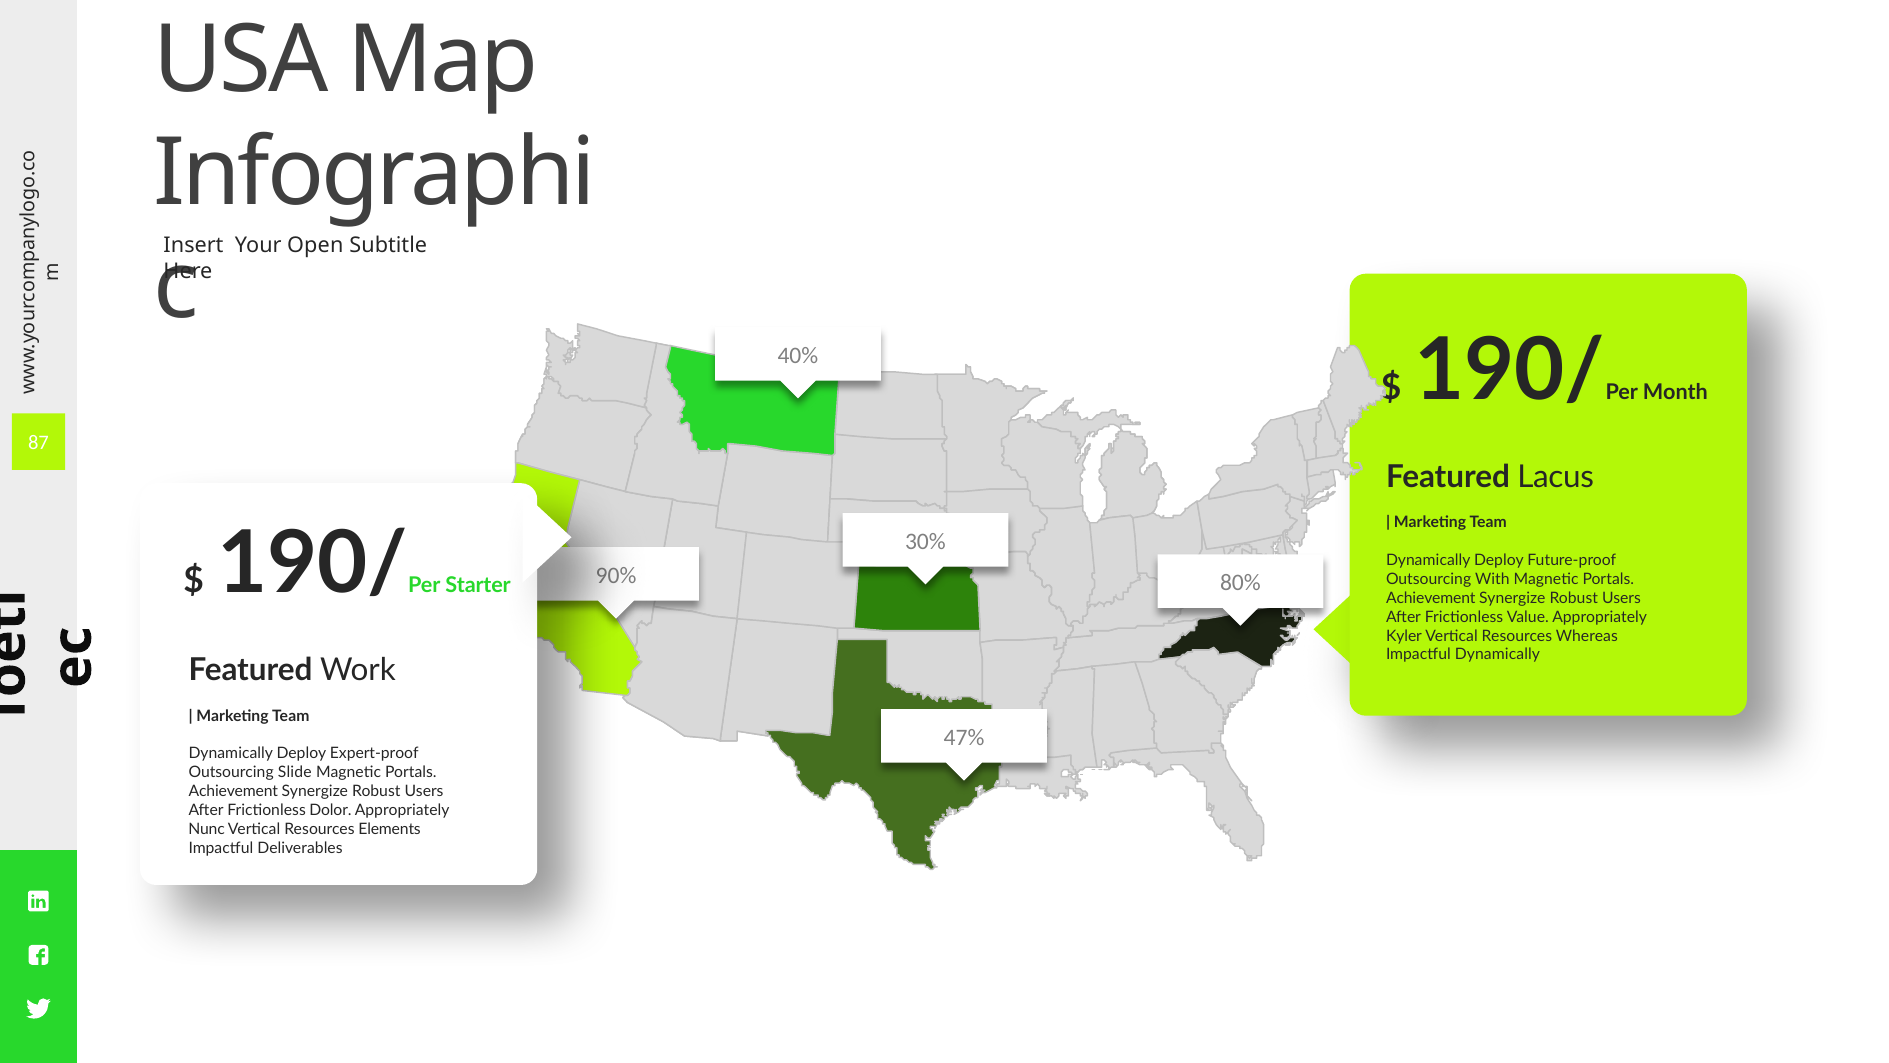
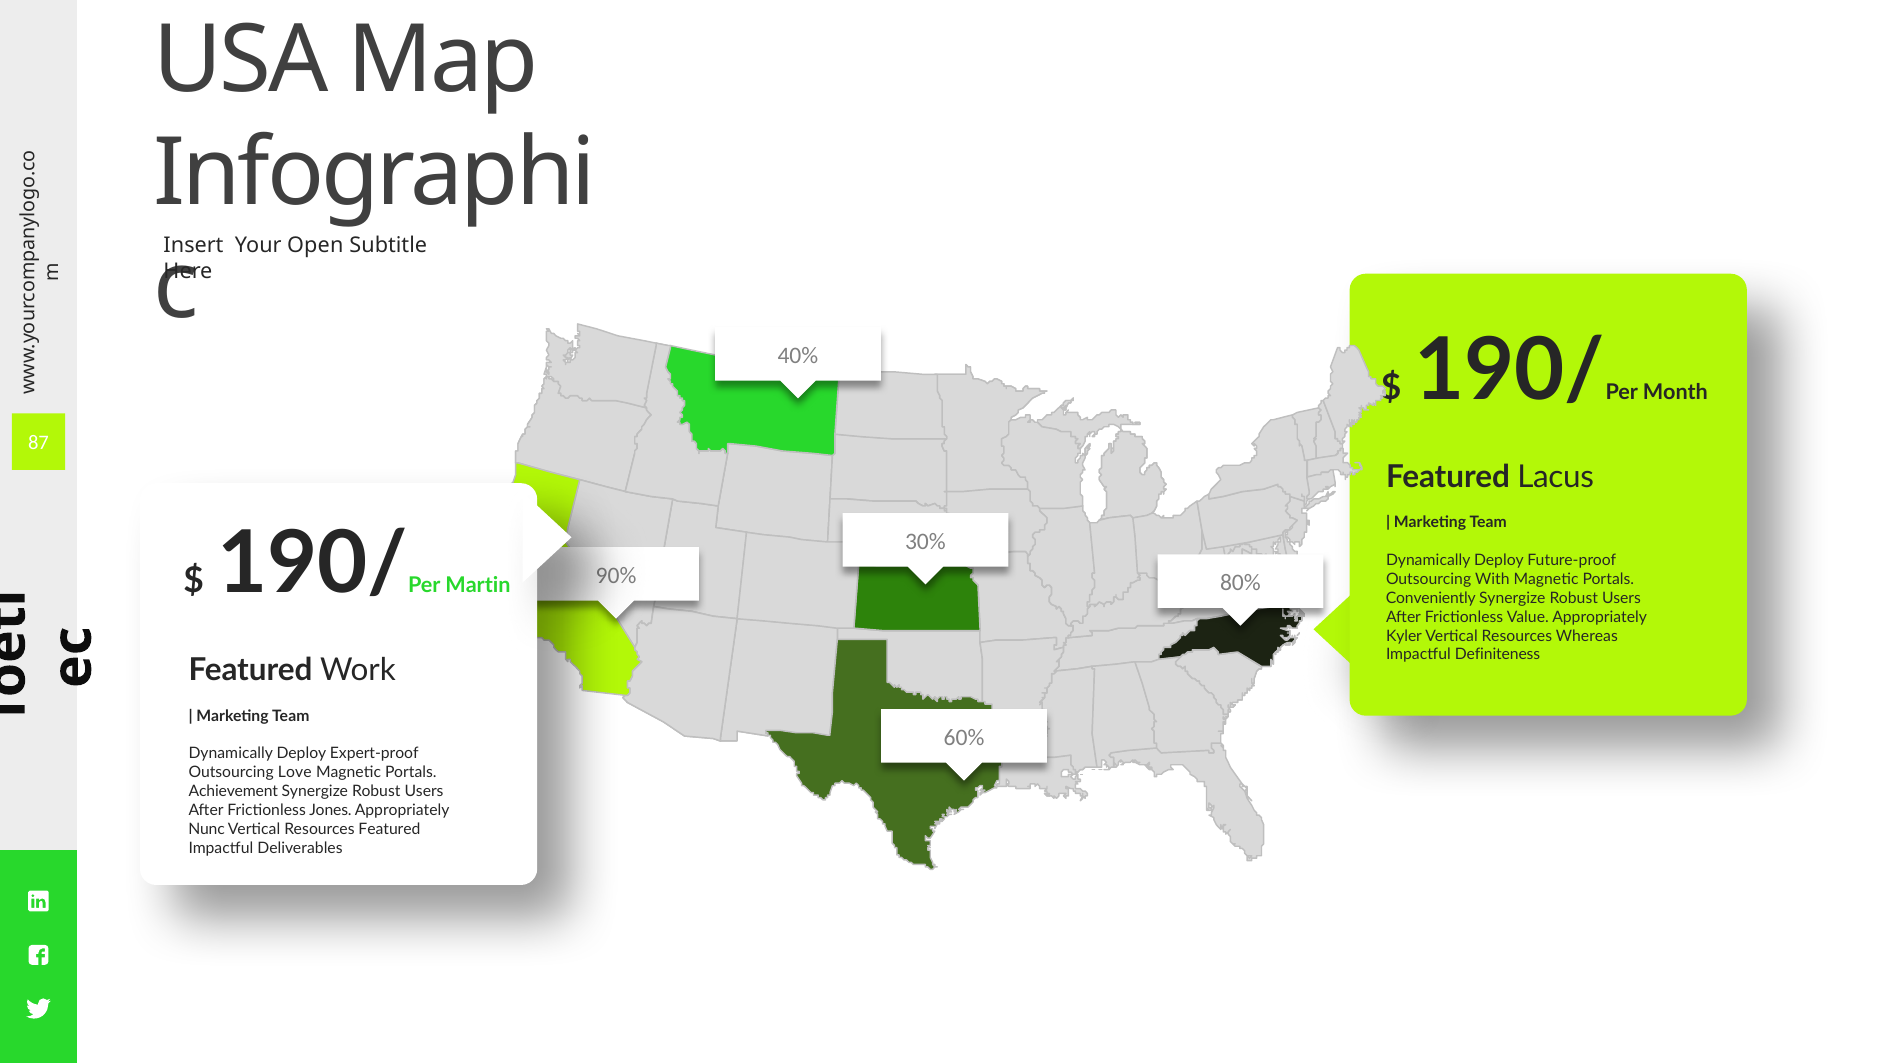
Starter: Starter -> Martin
Achievement at (1431, 598): Achievement -> Conveniently
Impactful Dynamically: Dynamically -> Definiteness
47%: 47% -> 60%
Slide: Slide -> Love
Dolor: Dolor -> Jones
Resources Elements: Elements -> Featured
